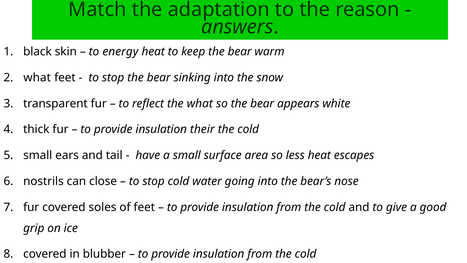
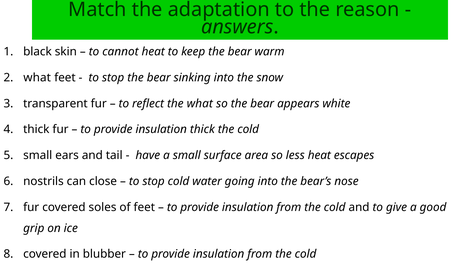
energy: energy -> cannot
insulation their: their -> thick
